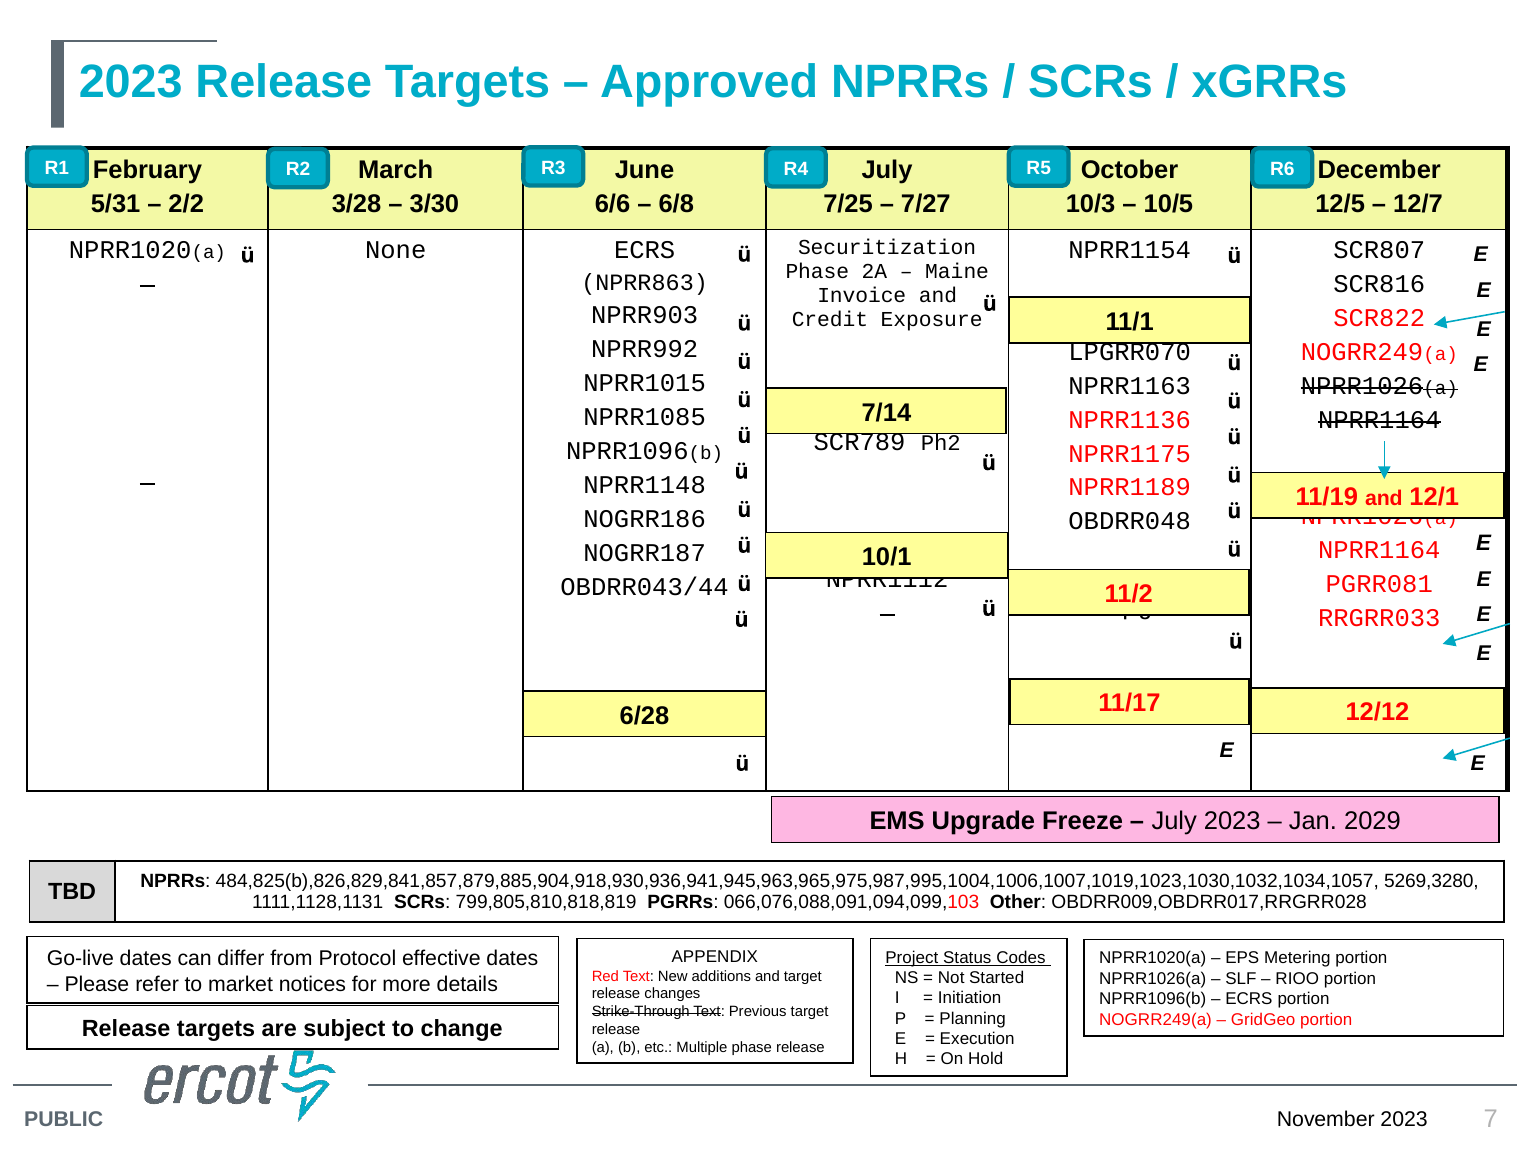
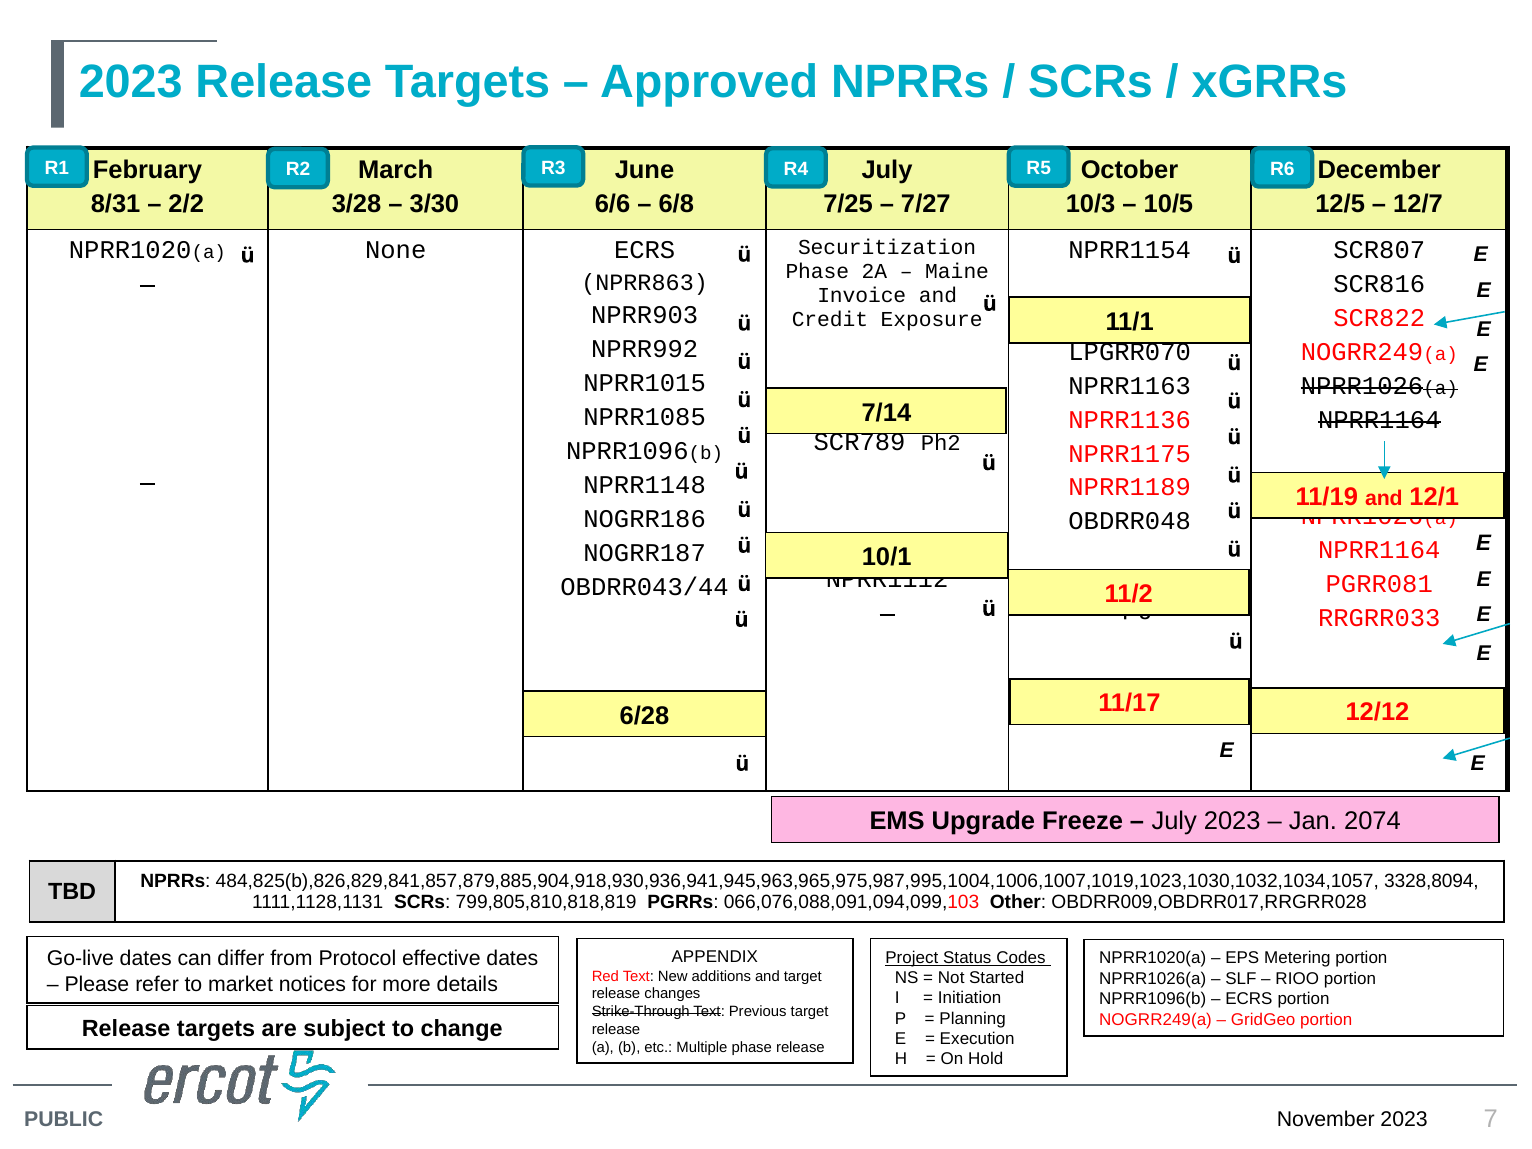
5/31: 5/31 -> 8/31
2029: 2029 -> 2074
5269,3280: 5269,3280 -> 3328,8094
